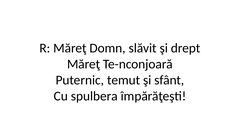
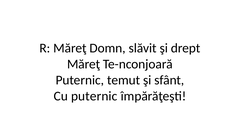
Cu spulbera: spulbera -> puternic
